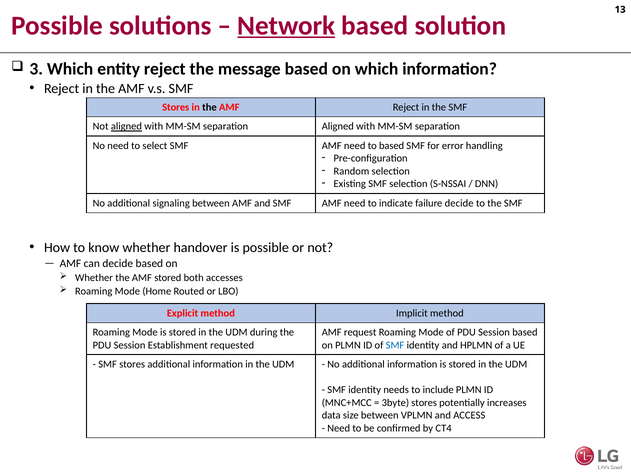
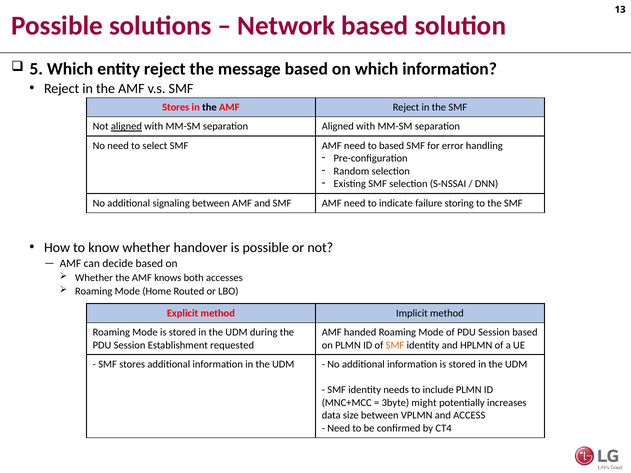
Network underline: present -> none
3: 3 -> 5
failure decide: decide -> storing
AMF stored: stored -> knows
request: request -> handed
SMF at (395, 345) colour: blue -> orange
3byte stores: stores -> might
